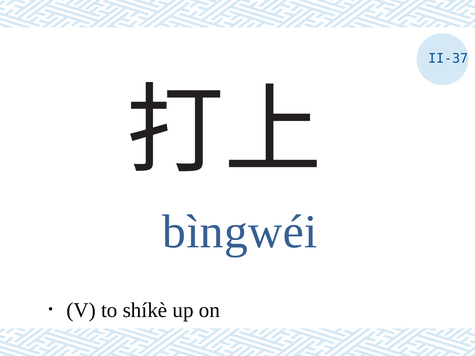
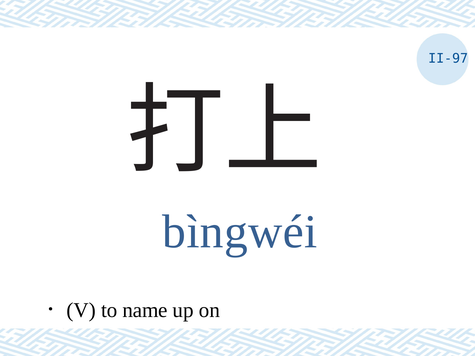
II-37: II-37 -> II-97
shíkè: shíkè -> name
